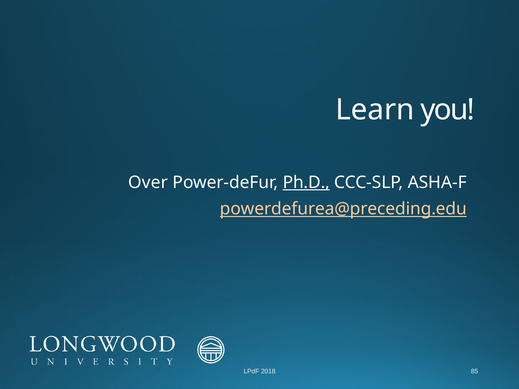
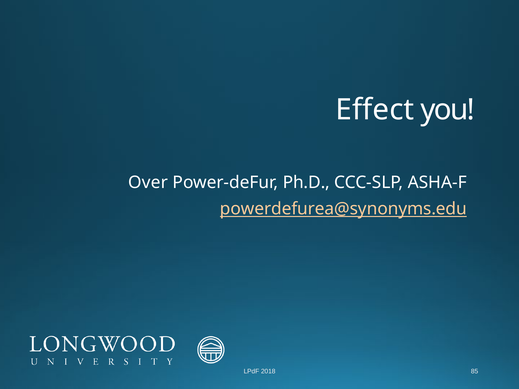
Learn: Learn -> Effect
Ph.D underline: present -> none
powerdefurea@preceding.edu: powerdefurea@preceding.edu -> powerdefurea@synonyms.edu
